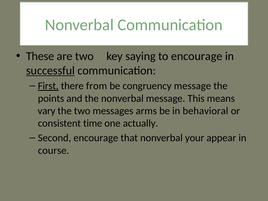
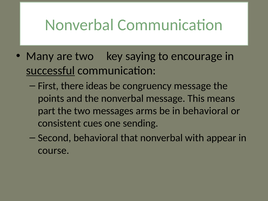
These: These -> Many
First underline: present -> none
from: from -> ideas
vary: vary -> part
time: time -> cues
actually: actually -> sending
Second encourage: encourage -> behavioral
your: your -> with
